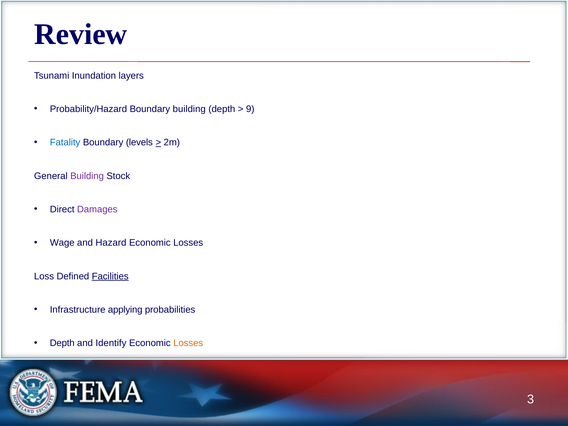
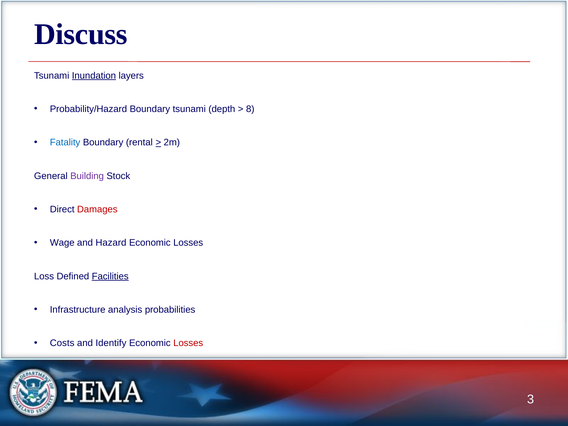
Review: Review -> Discuss
Inundation underline: none -> present
Boundary building: building -> tsunami
9: 9 -> 8
levels: levels -> rental
Damages colour: purple -> red
applying: applying -> analysis
Depth at (62, 343): Depth -> Costs
Losses at (188, 343) colour: orange -> red
